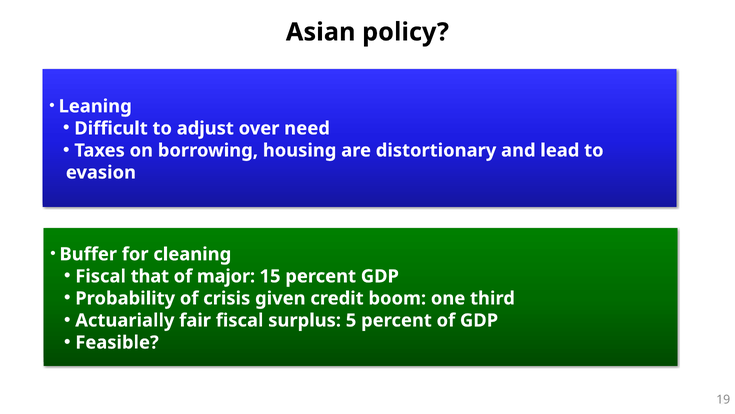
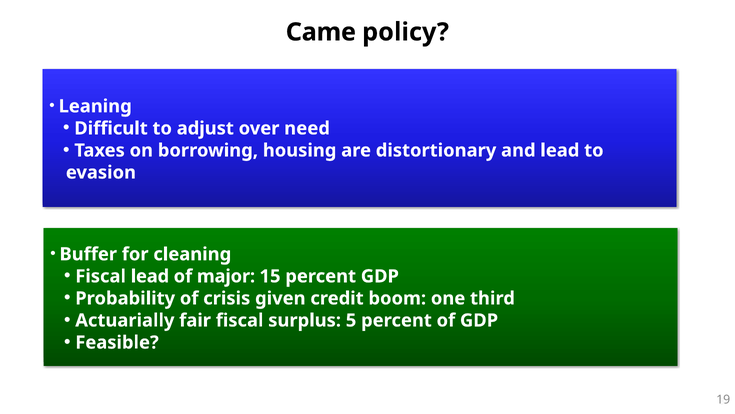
Asian: Asian -> Came
Fiscal that: that -> lead
